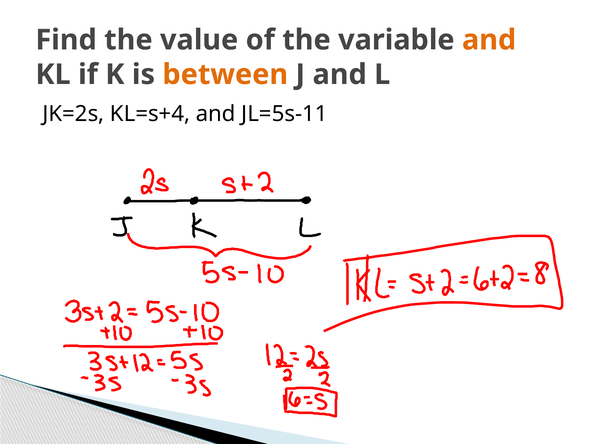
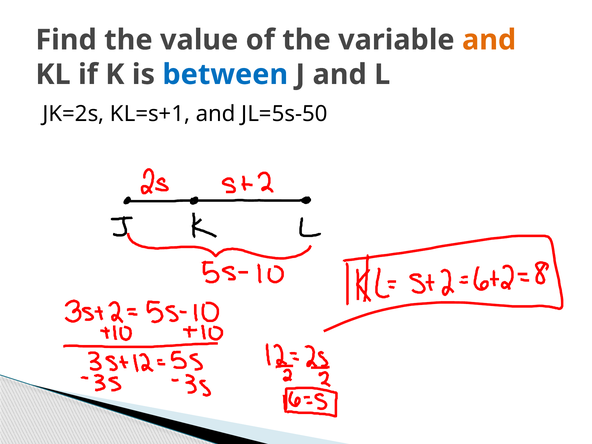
between colour: orange -> blue
KL=s+4: KL=s+4 -> KL=s+1
JL=5s-11: JL=5s-11 -> JL=5s-50
